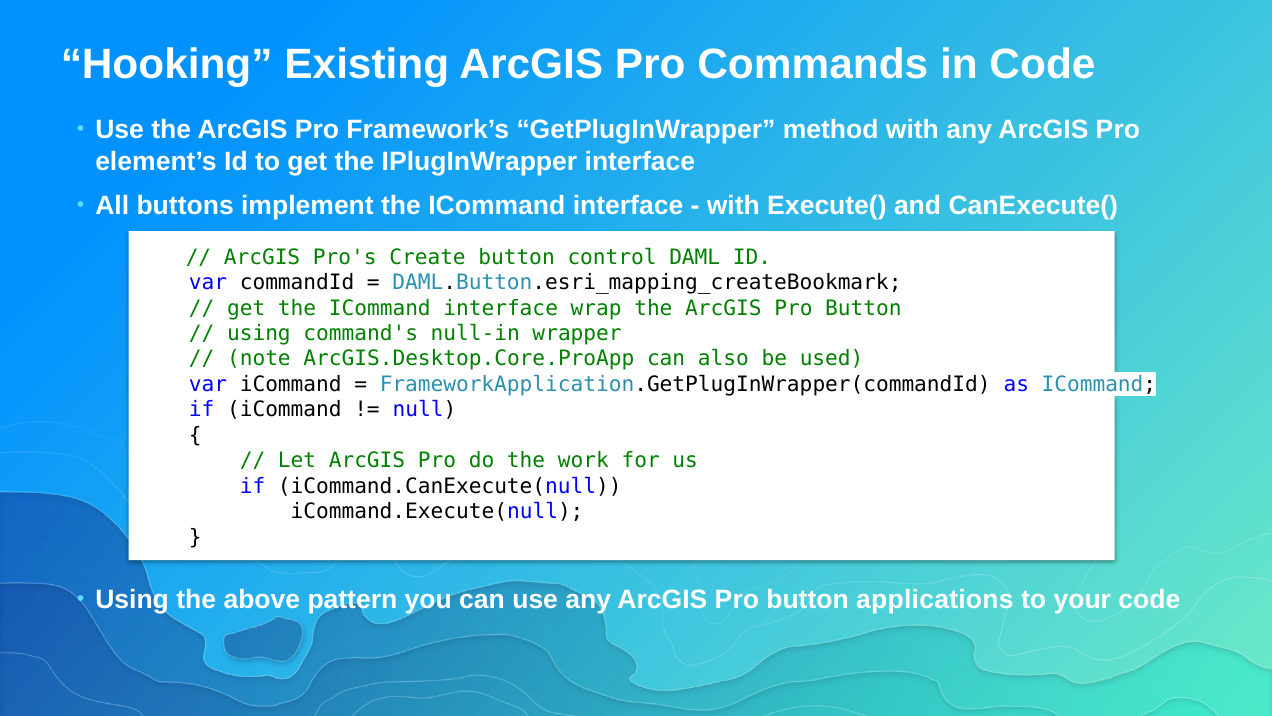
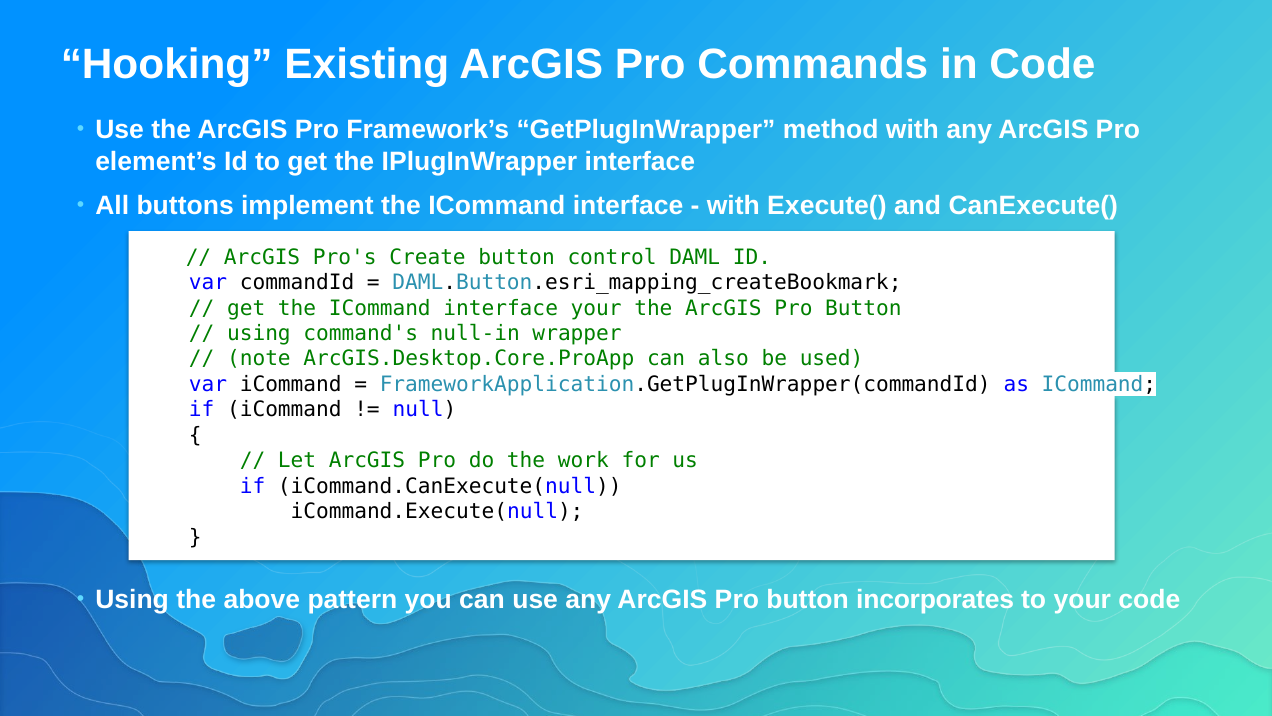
interface wrap: wrap -> your
applications: applications -> incorporates
